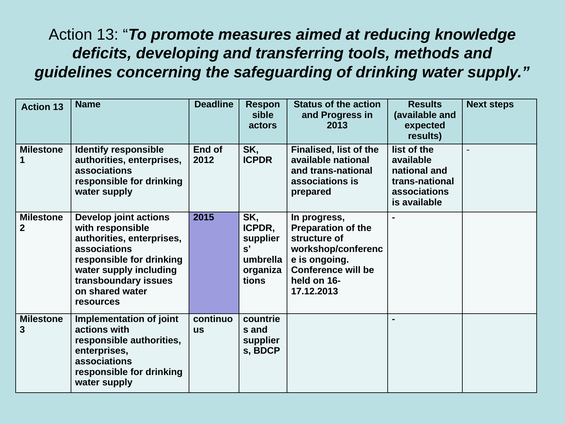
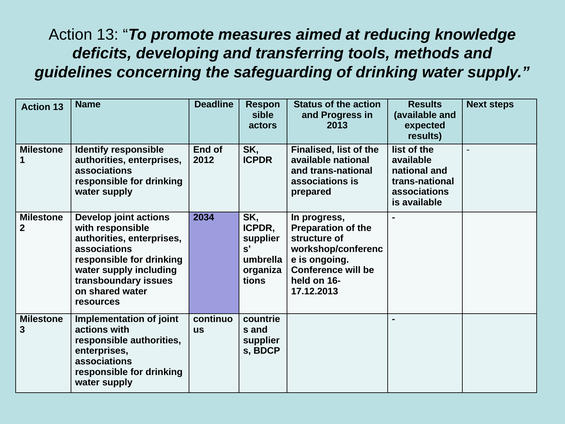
2015: 2015 -> 2034
